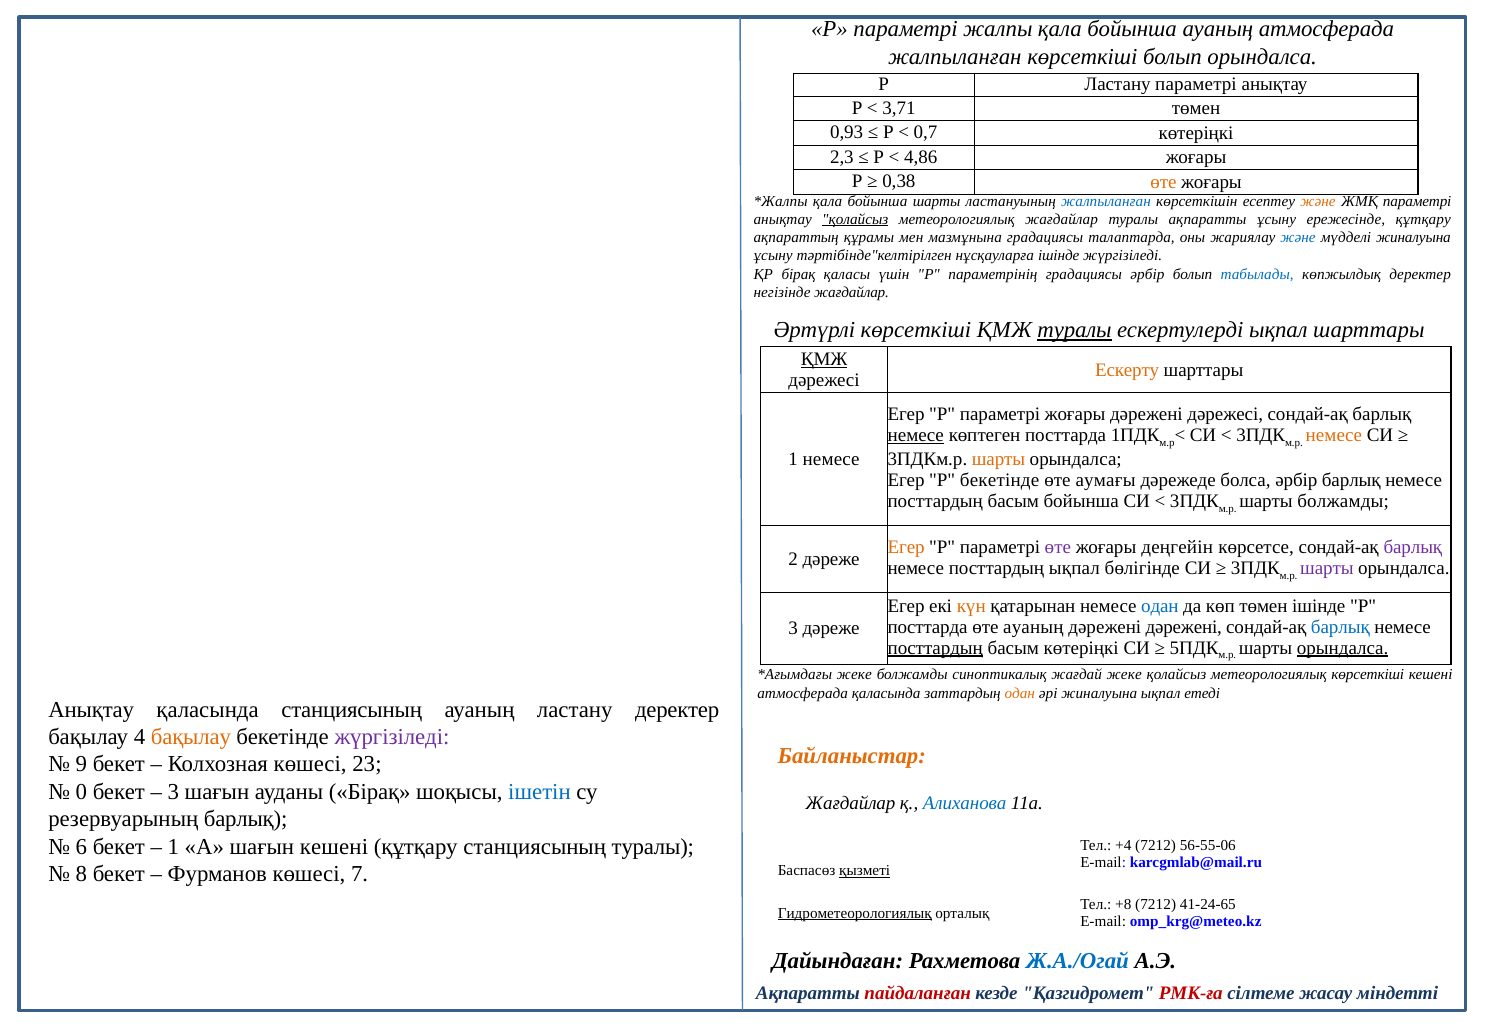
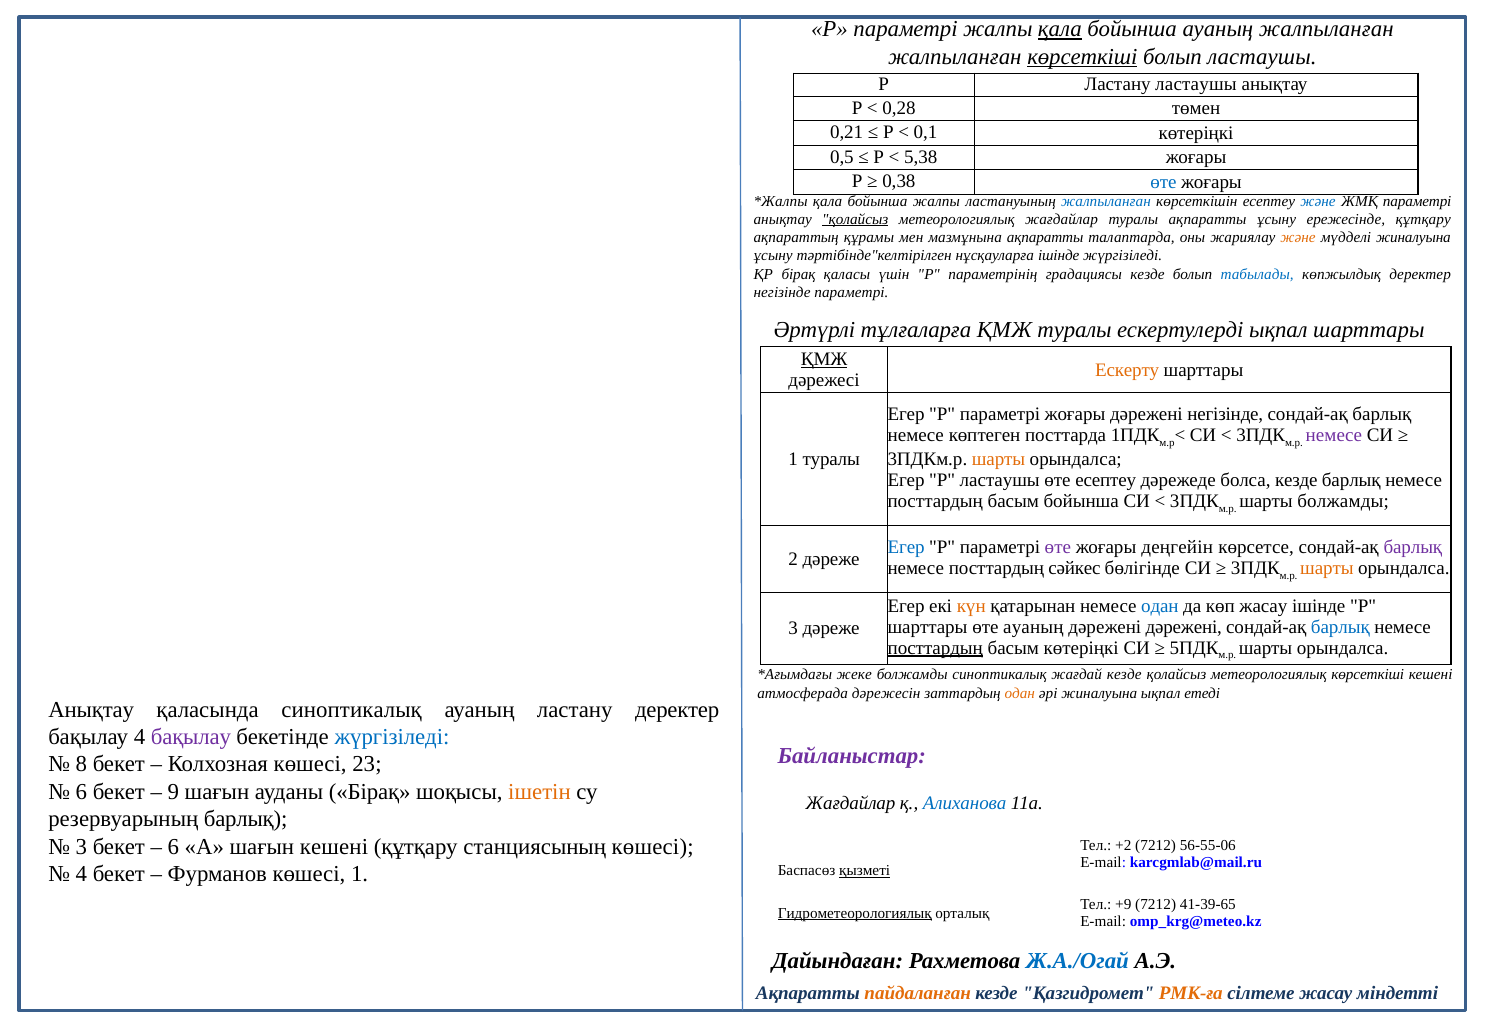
қала at (1060, 29) underline: none -> present
ауаның атмосферада: атмосферада -> жалпыланған
көрсеткіші at (1082, 57) underline: none -> present
болып орындалса: орындалса -> ластаушы
Ластану параметрі: параметрі -> ластаушы
3,71: 3,71 -> 0,28
0,93: 0,93 -> 0,21
0,7: 0,7 -> 0,1
2,3: 2,3 -> 0,5
4,86: 4,86 -> 5,38
өте at (1163, 182) colour: orange -> blue
бойынша шарты: шарты -> жалпы
және at (1318, 201) colour: orange -> blue
мазмұнына градациясы: градациясы -> ақпаратты
және at (1298, 238) colour: blue -> orange
градациясы әрбір: әрбір -> кезде
негізінде жағдайлар: жағдайлар -> параметрі
Әртүрлі көрсеткіші: көрсеткіші -> тұлғаларға
туралы at (1075, 330) underline: present -> none
дәрежені дәрежесі: дәрежесі -> негізінде
немесе at (916, 435) underline: present -> none
немесе at (1334, 435) colour: orange -> purple
1 немесе: немесе -> туралы
P бекетінде: бекетінде -> ластаушы
өте аумағы: аумағы -> есептеу
болса әрбір: әрбір -> кезде
Егер at (906, 547) colour: orange -> blue
посттардың ықпал: ықпал -> сәйкес
шарты at (1327, 568) colour: purple -> orange
көп төмен: төмен -> жасау
посттарда at (928, 627): посттарда -> шарттары
орындалса at (1343, 648) underline: present -> none
жағдай жеке: жеке -> кезде
атмосферада қаласында: қаласында -> дәрежесін
қаласында станциясының: станциясының -> синоптикалық
бақылау at (191, 737) colour: orange -> purple
жүргізіледі at (392, 737) colour: purple -> blue
Байланыстар colour: orange -> purple
9: 9 -> 8
0 at (81, 792): 0 -> 6
3 at (173, 792): 3 -> 9
ішетін colour: blue -> orange
6 at (81, 847): 6 -> 3
1 at (173, 847): 1 -> 6
станциясының туралы: туралы -> көшесі
+4: +4 -> +2
8 at (81, 874): 8 -> 4
көшесі 7: 7 -> 1
+8: +8 -> +9
41-24-65: 41-24-65 -> 41-39-65
пайдаланған colour: red -> orange
РМК-ға colour: red -> orange
